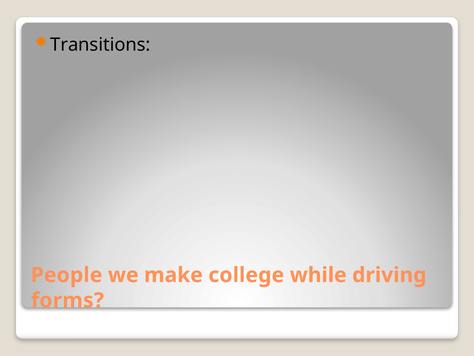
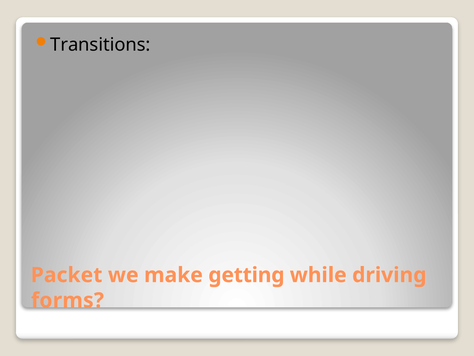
People: People -> Packet
college: college -> getting
